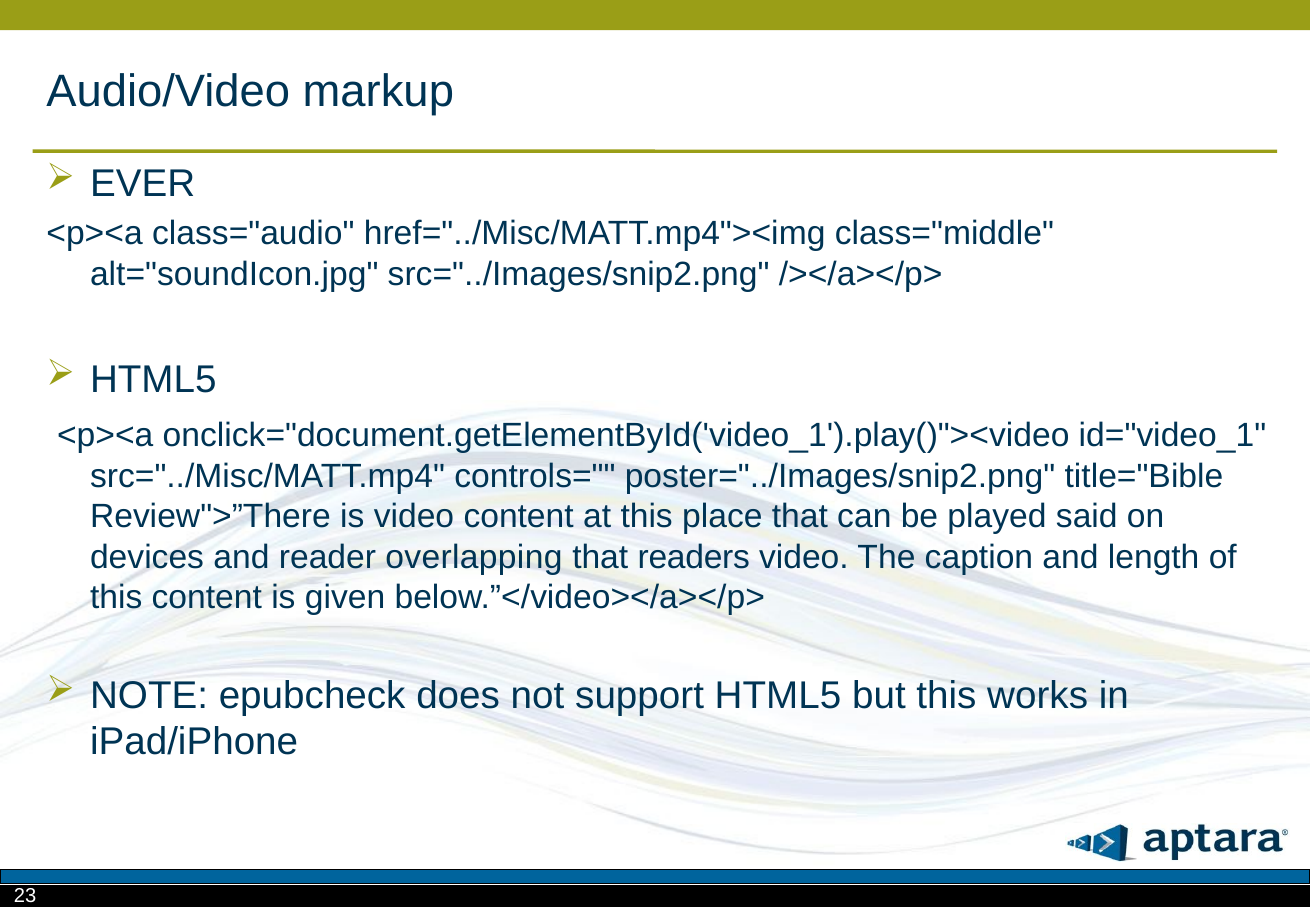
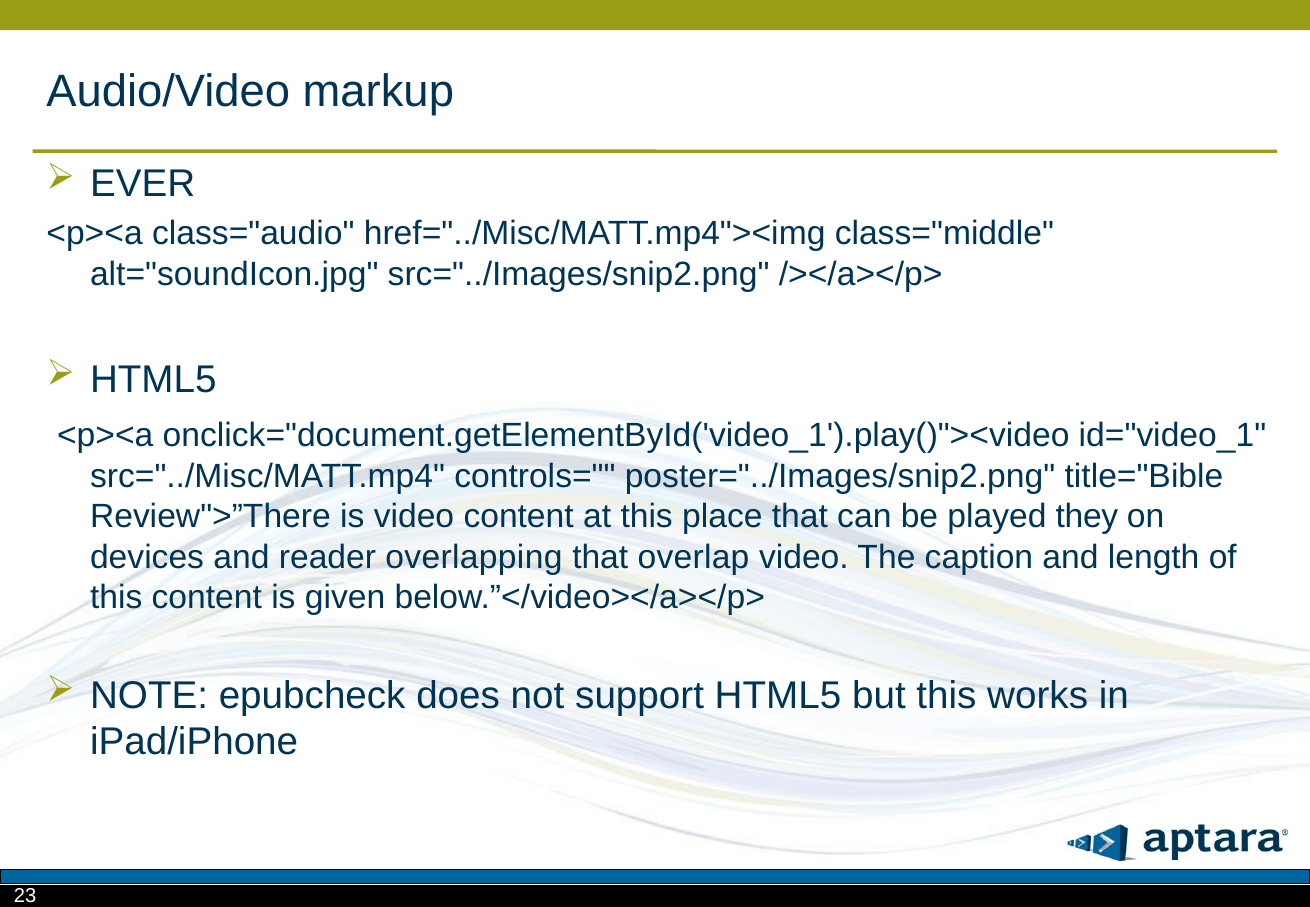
said: said -> they
readers: readers -> overlap
